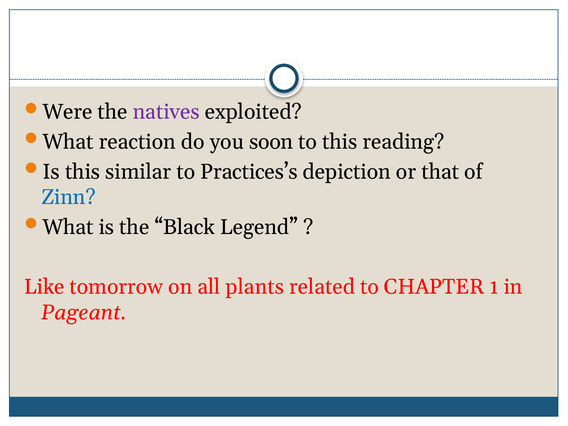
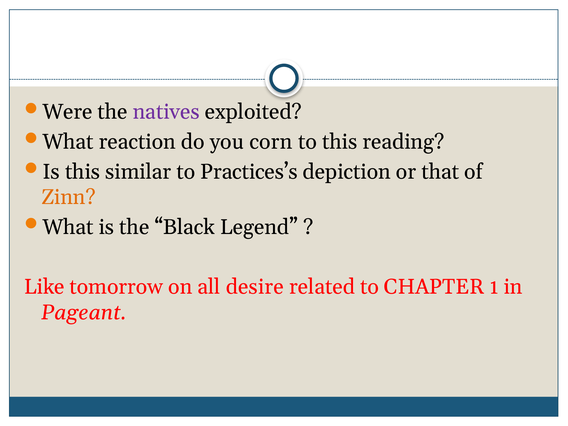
soon: soon -> corn
Zinn colour: blue -> orange
plants: plants -> desire
